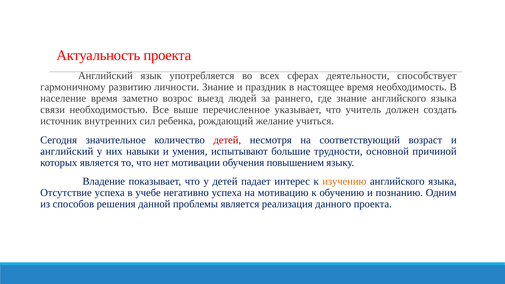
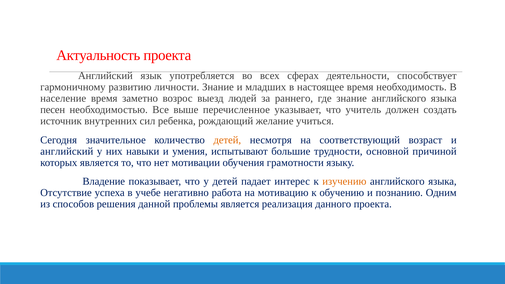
праздник: праздник -> младших
связи: связи -> песен
детей at (227, 140) colour: red -> orange
повышением: повышением -> грамотности
негативно успеха: успеха -> работа
